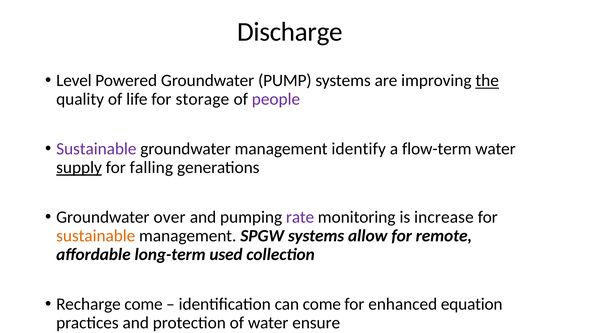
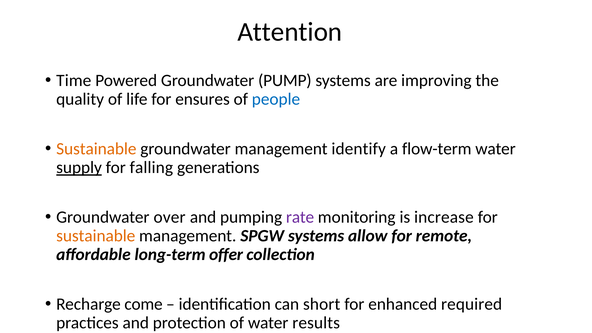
Discharge: Discharge -> Attention
Level: Level -> Time
the underline: present -> none
storage: storage -> ensures
people colour: purple -> blue
Sustainable at (96, 149) colour: purple -> orange
used: used -> offer
can come: come -> short
equation: equation -> required
ensure: ensure -> results
